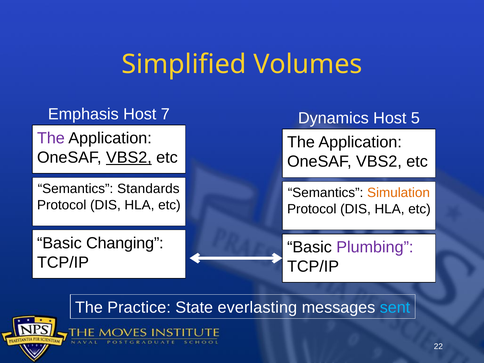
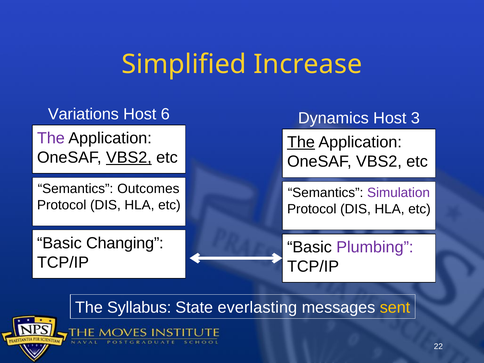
Volumes: Volumes -> Increase
Emphasis: Emphasis -> Variations
7: 7 -> 6
5: 5 -> 3
The at (301, 142) underline: none -> present
Standards: Standards -> Outcomes
Simulation colour: orange -> purple
Practice: Practice -> Syllabus
sent colour: light blue -> yellow
